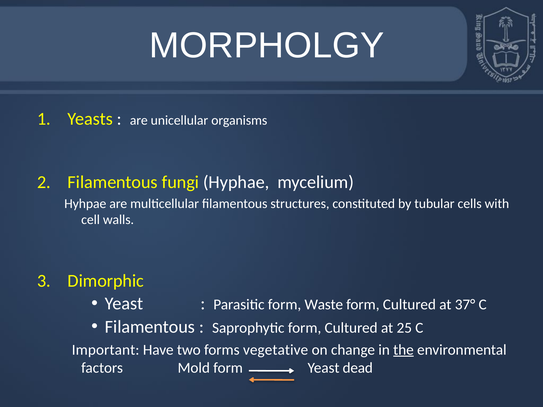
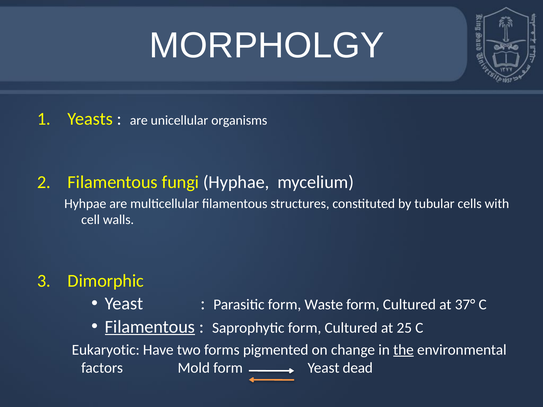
Filamentous at (150, 327) underline: none -> present
Important: Important -> Eukaryotic
vegetative: vegetative -> pigmented
